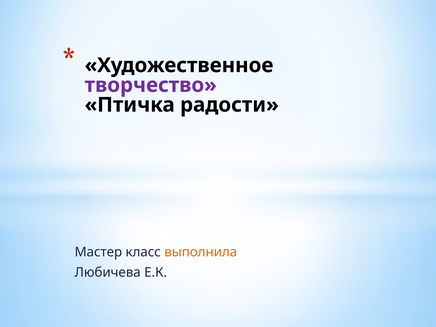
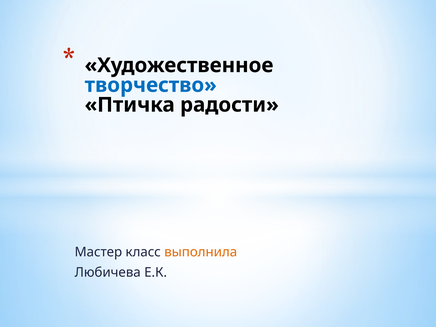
творчество colour: purple -> blue
